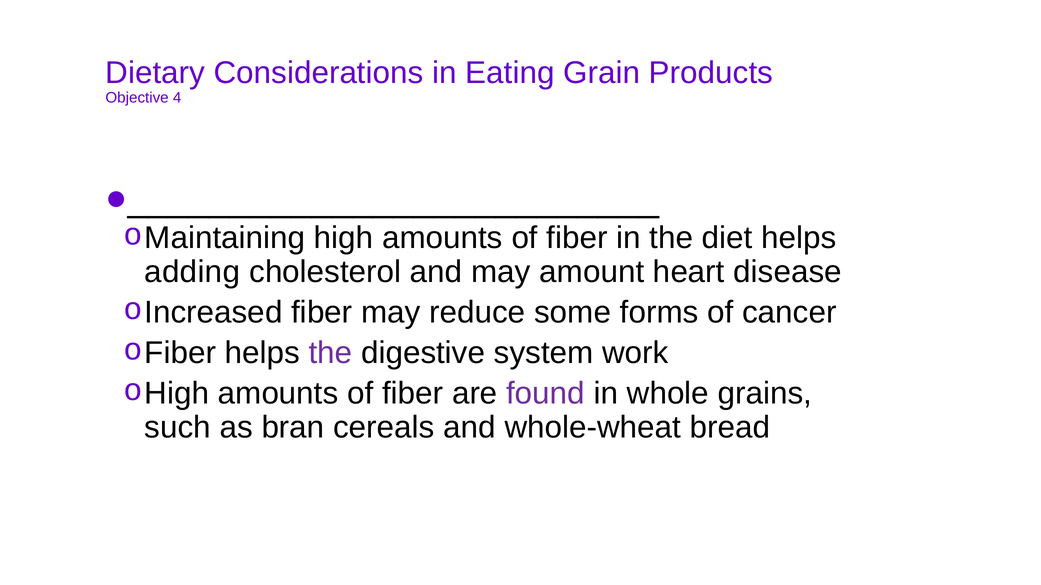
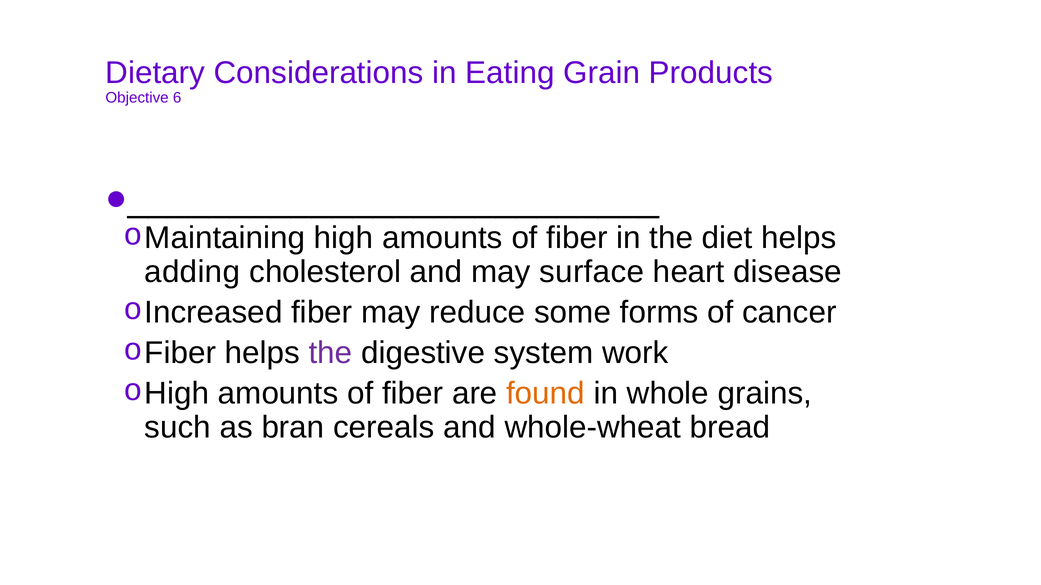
4: 4 -> 6
amount: amount -> surface
found colour: purple -> orange
